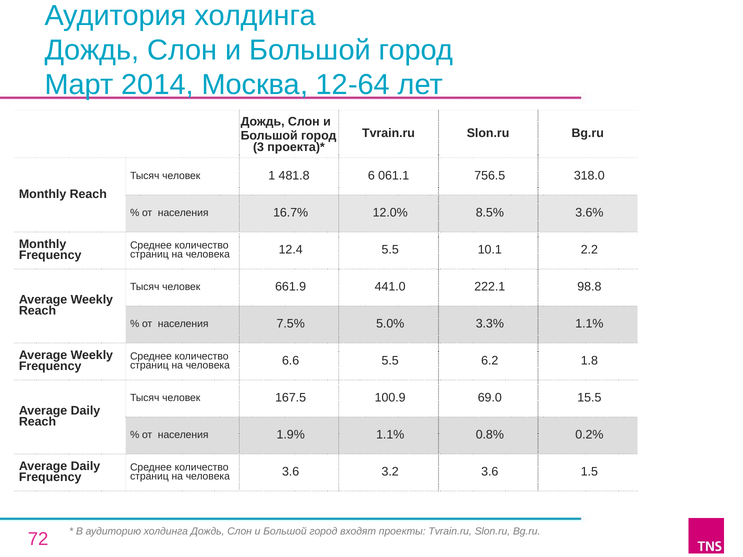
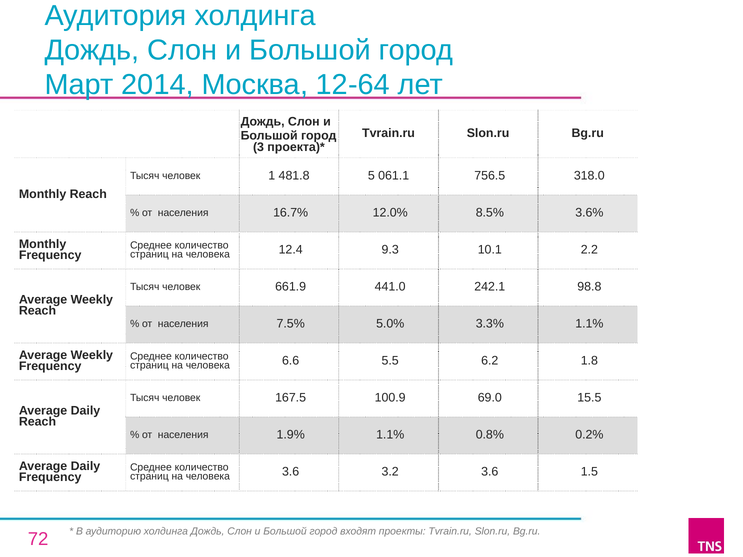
6: 6 -> 5
12.4 5.5: 5.5 -> 9.3
222.1: 222.1 -> 242.1
